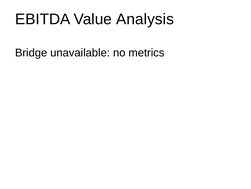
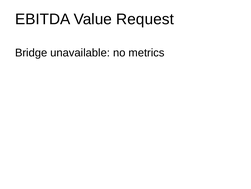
Analysis: Analysis -> Request
